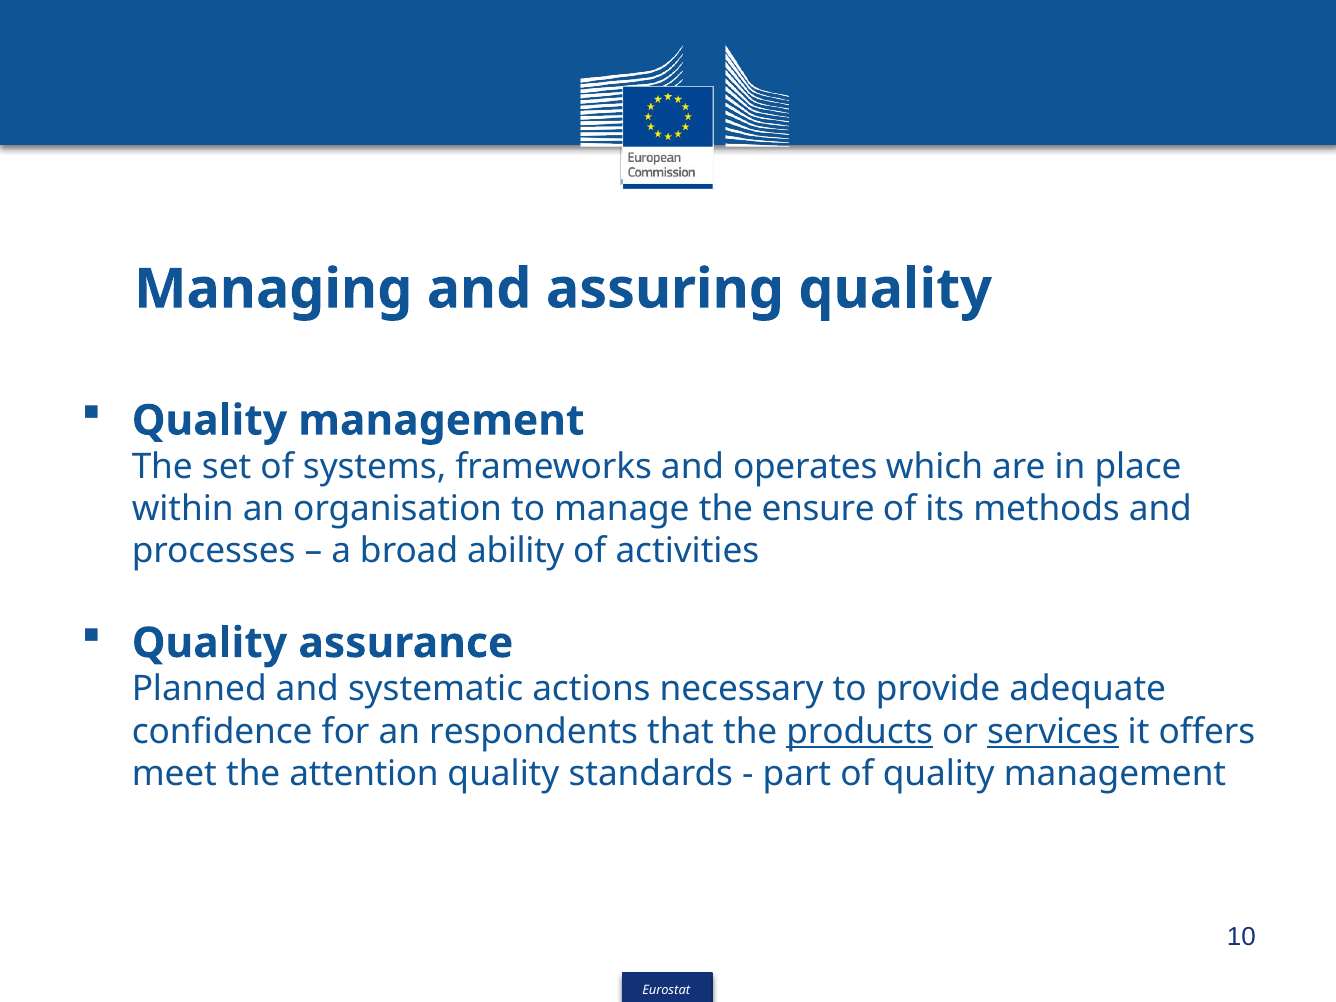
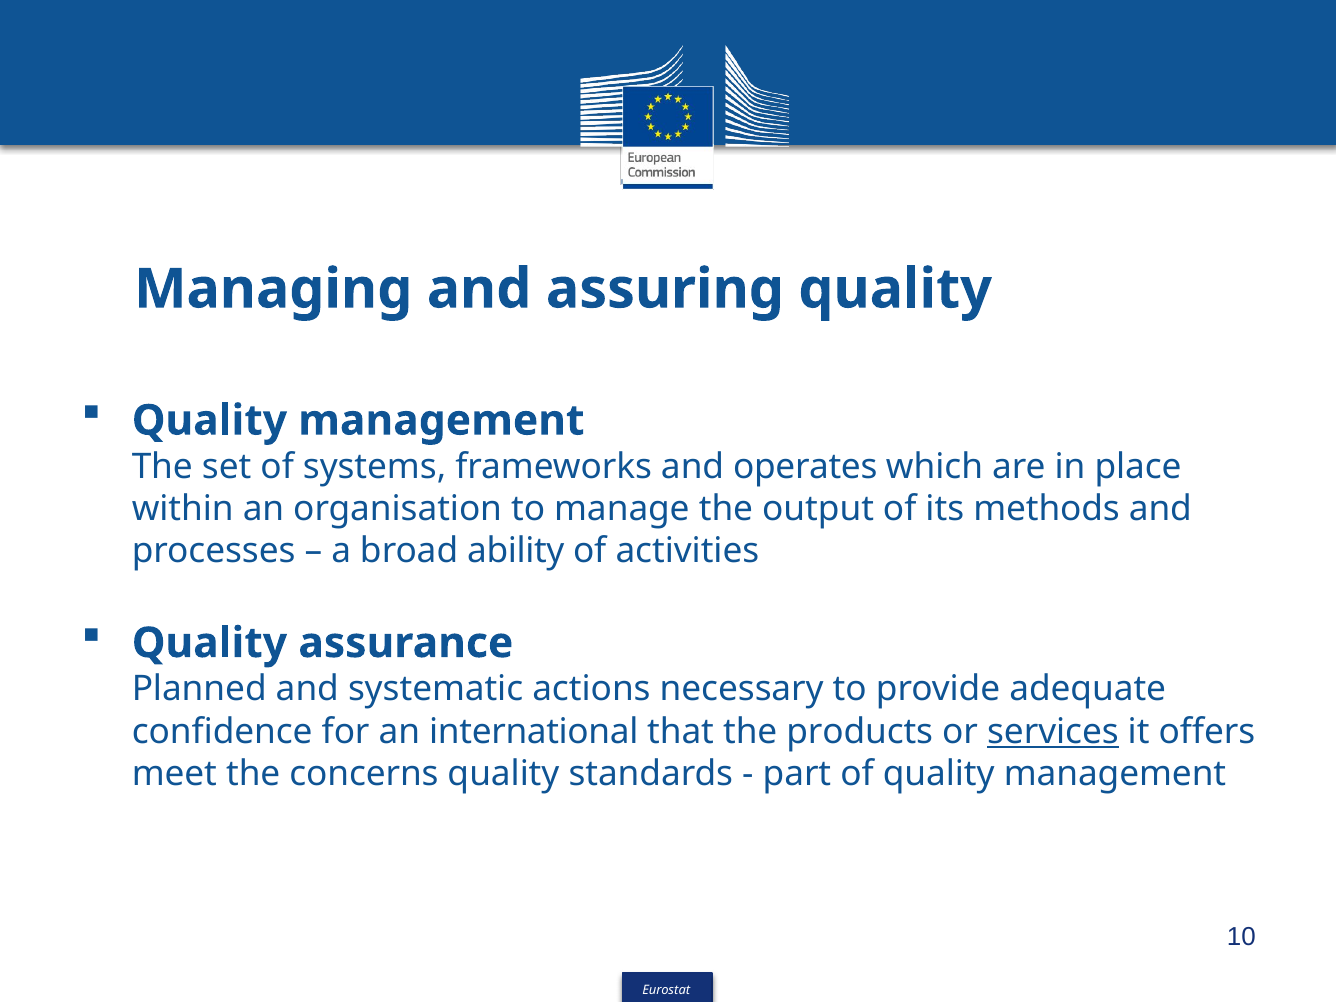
ensure: ensure -> output
respondents: respondents -> international
products underline: present -> none
attention: attention -> concerns
